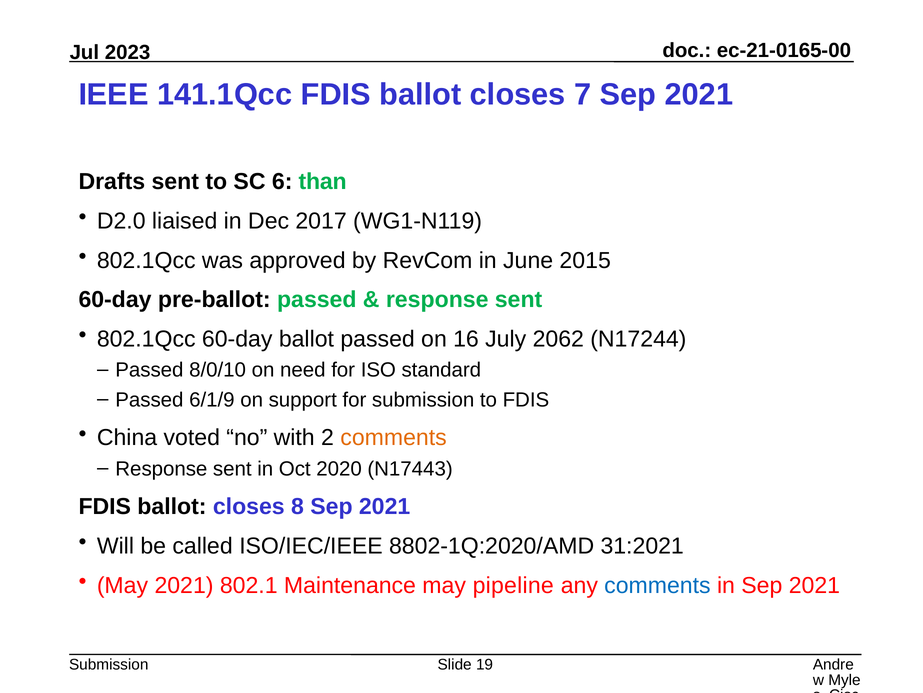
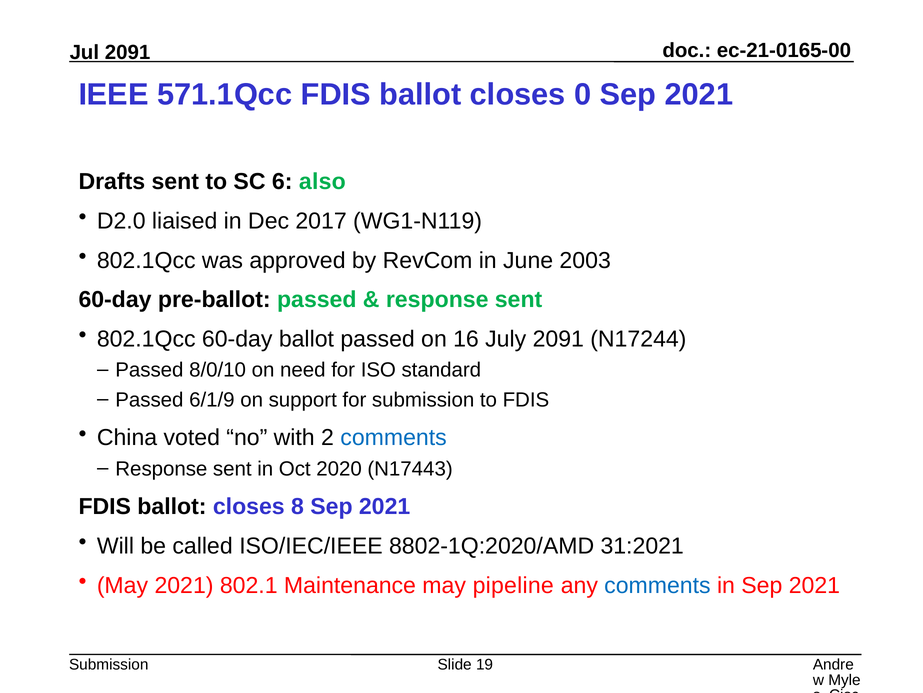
2023 at (128, 52): 2023 -> 2091
141.1Qcc: 141.1Qcc -> 571.1Qcc
7: 7 -> 0
than: than -> also
2015: 2015 -> 2003
July 2062: 2062 -> 2091
comments at (394, 437) colour: orange -> blue
